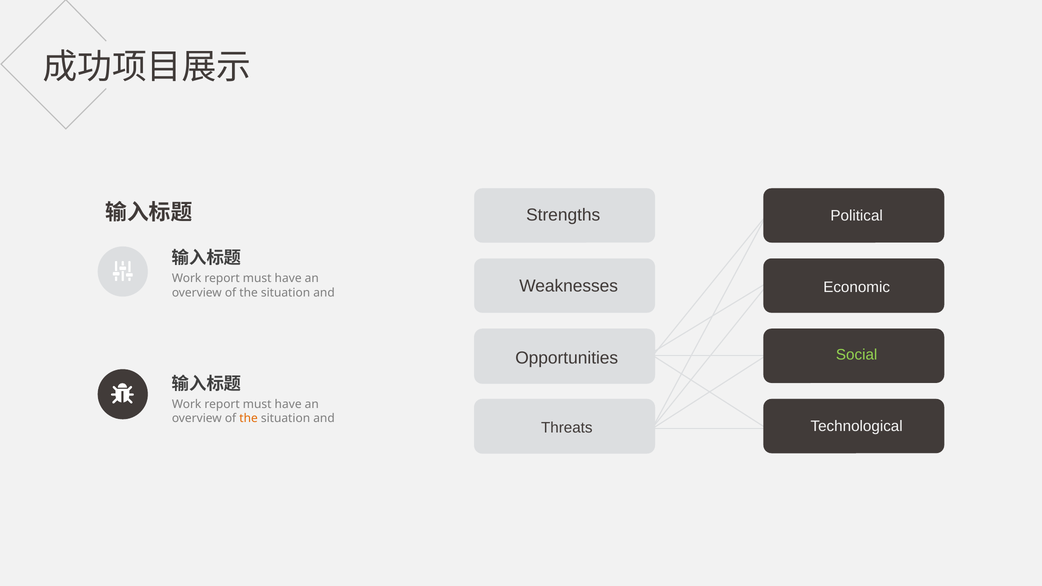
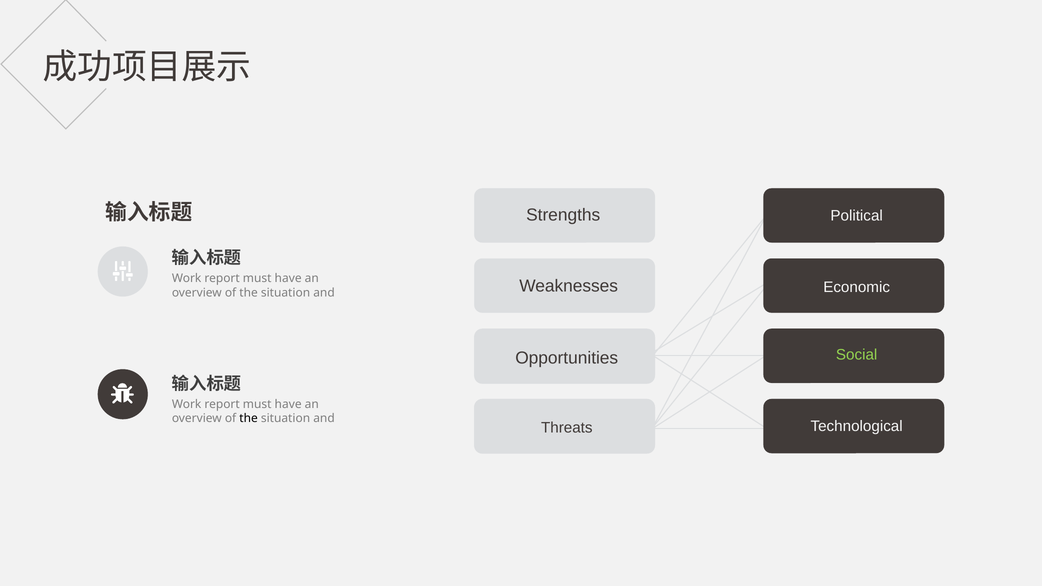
the at (249, 419) colour: orange -> black
